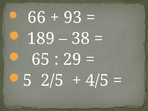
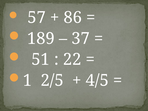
66: 66 -> 57
93: 93 -> 86
38: 38 -> 37
65: 65 -> 51
29: 29 -> 22
5: 5 -> 1
